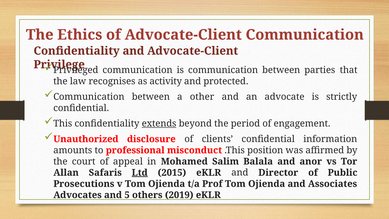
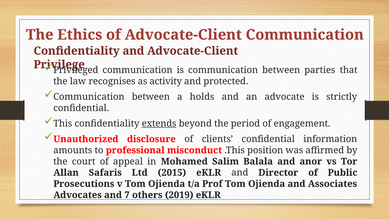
other: other -> holds
Ltd underline: present -> none
5: 5 -> 7
